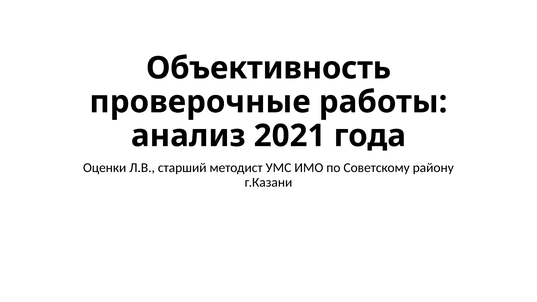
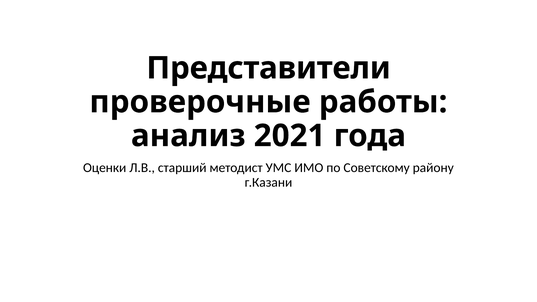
Объективность: Объективность -> Представители
